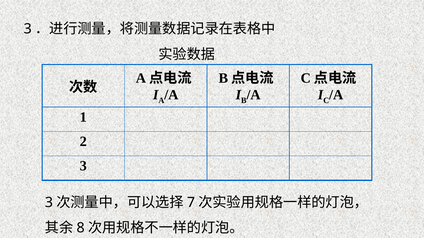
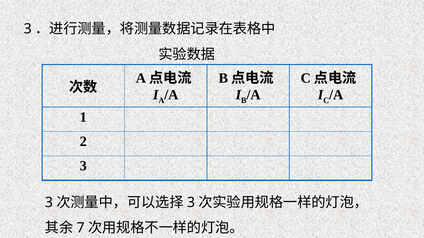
7 at (191, 202): 7 -> 3
8: 8 -> 7
